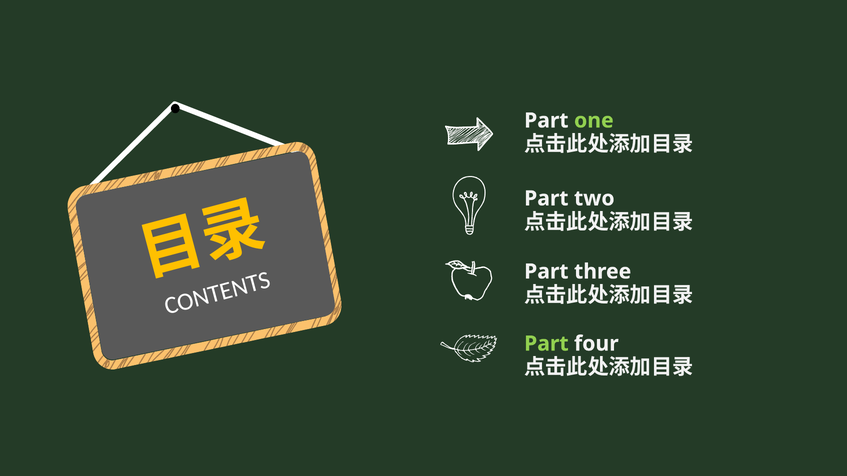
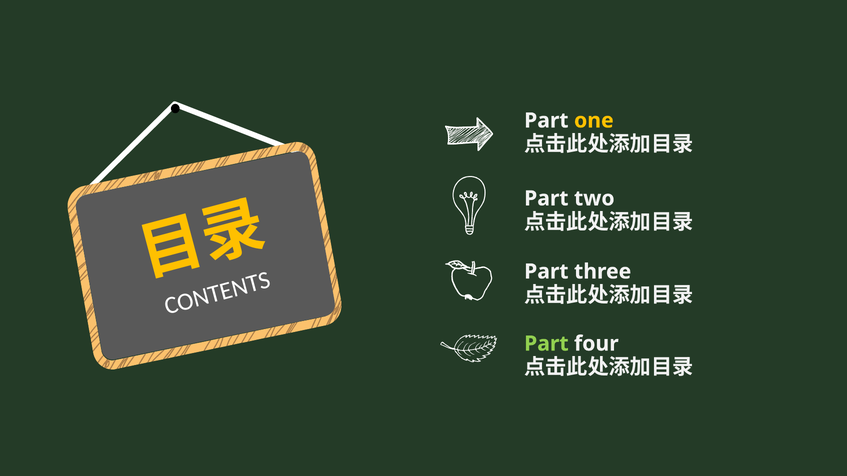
one colour: light green -> yellow
